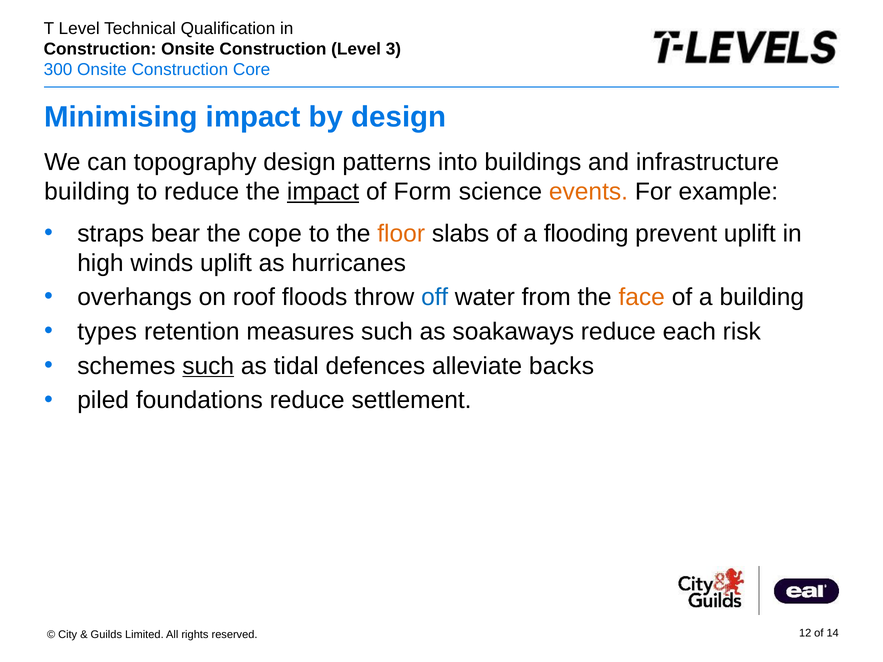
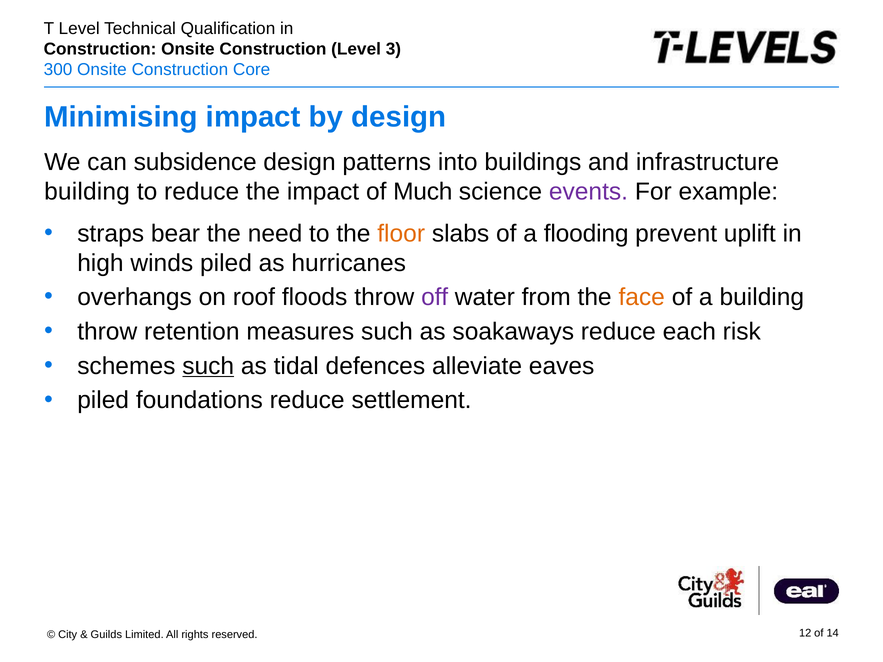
topography: topography -> subsidence
impact at (323, 192) underline: present -> none
Form: Form -> Much
events colour: orange -> purple
cope: cope -> need
winds uplift: uplift -> piled
off colour: blue -> purple
types at (107, 332): types -> throw
backs: backs -> eaves
